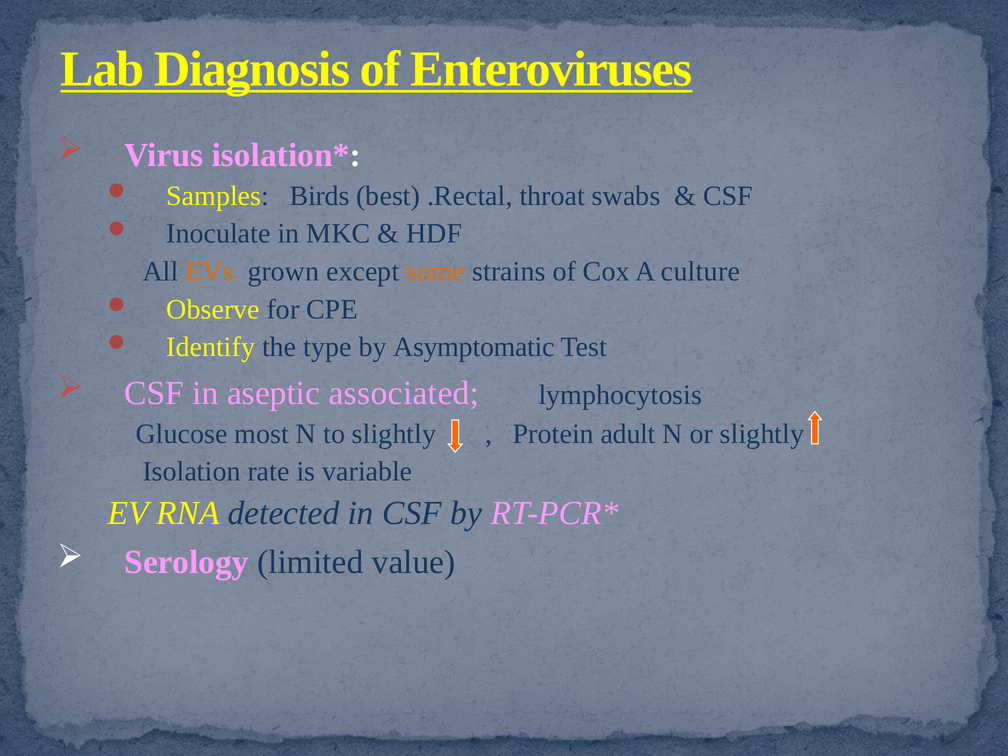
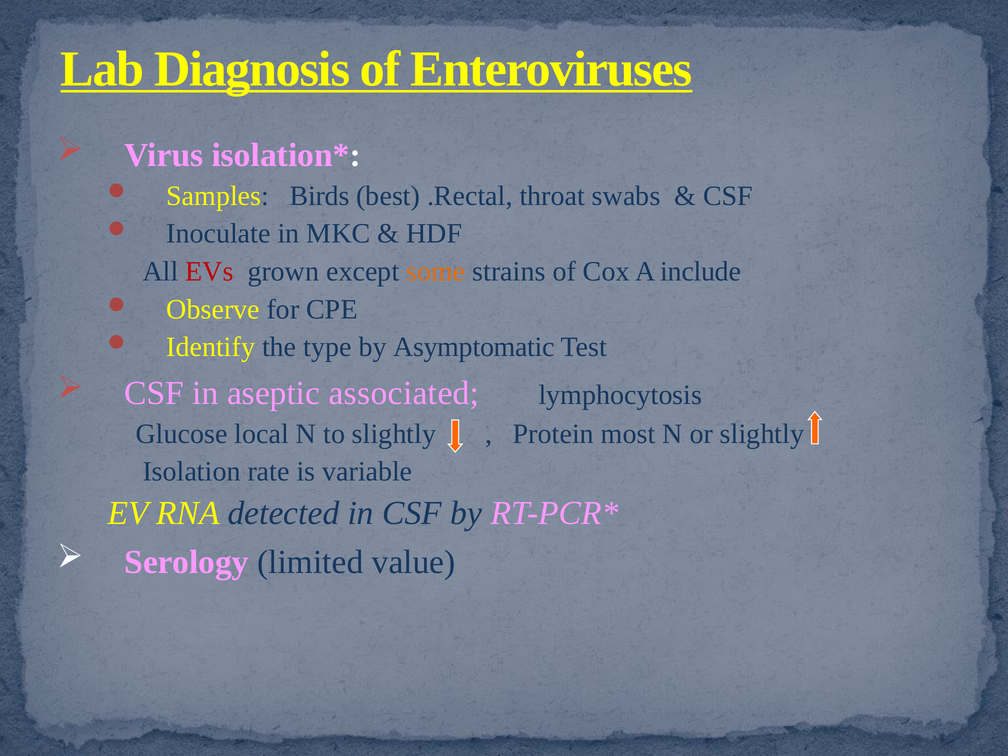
EVs colour: orange -> red
culture: culture -> include
most: most -> local
adult: adult -> most
